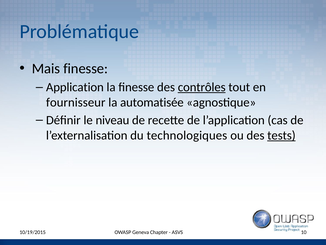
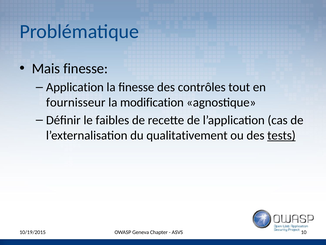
contrôles underline: present -> none
automatisée: automatisée -> modification
niveau: niveau -> faibles
technologiques: technologiques -> qualitativement
